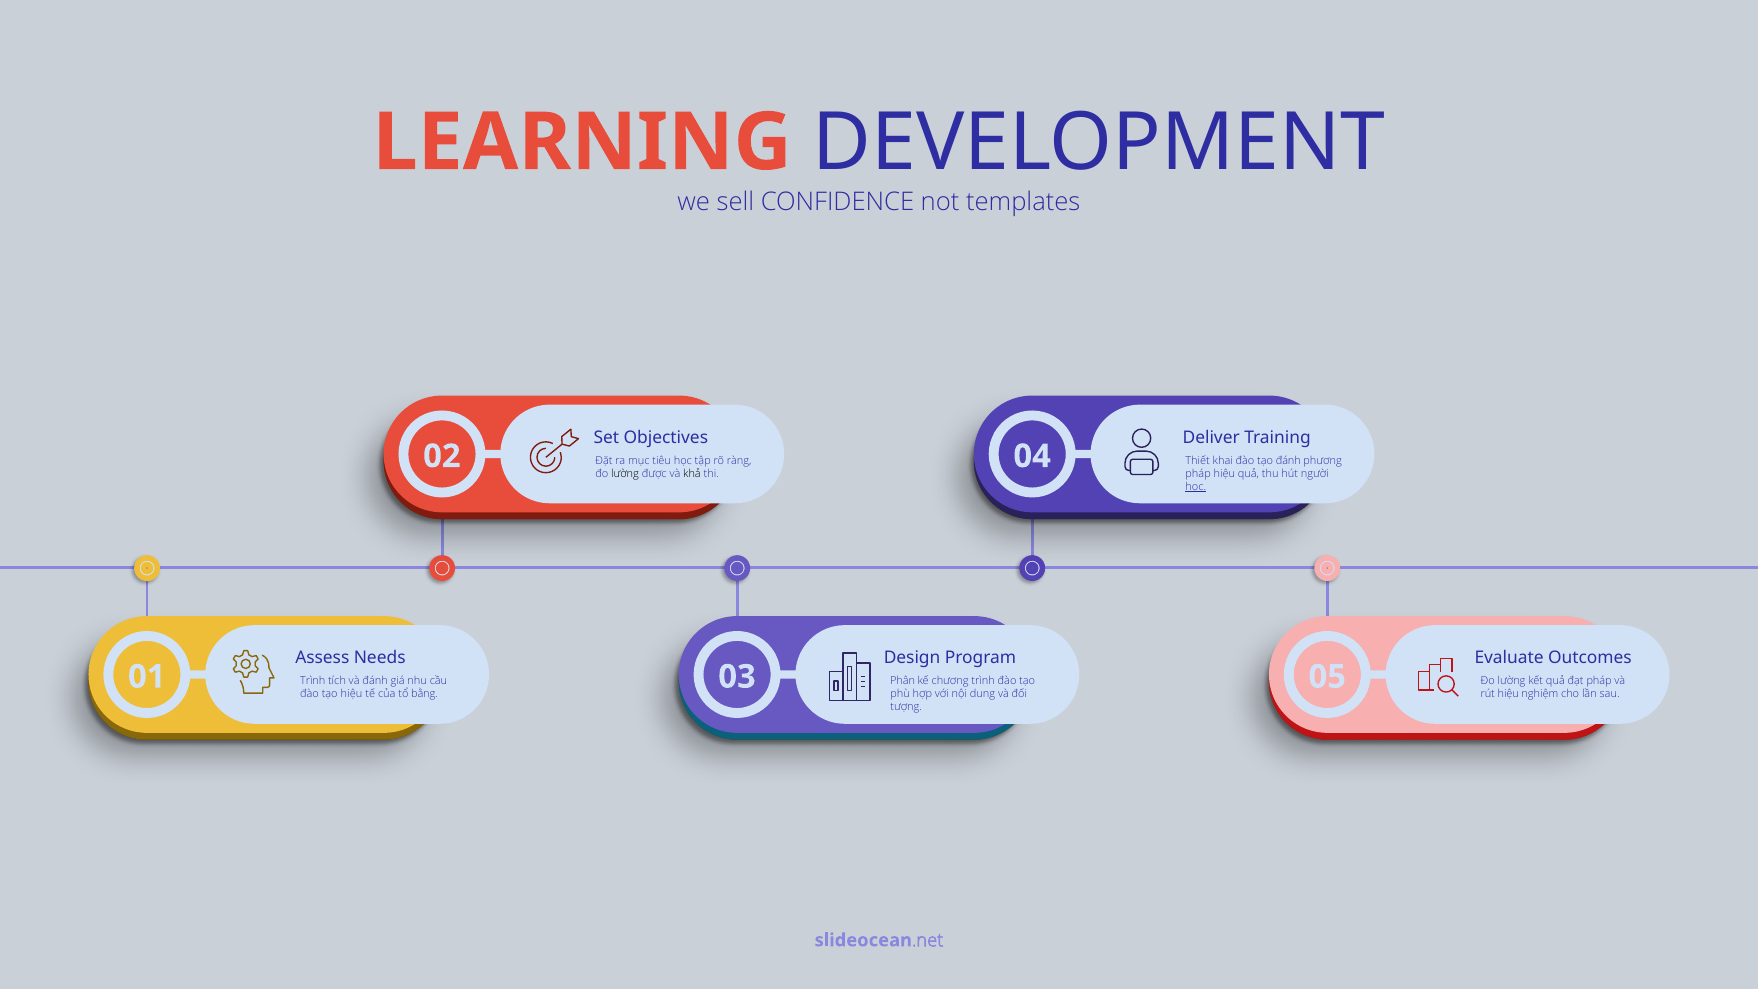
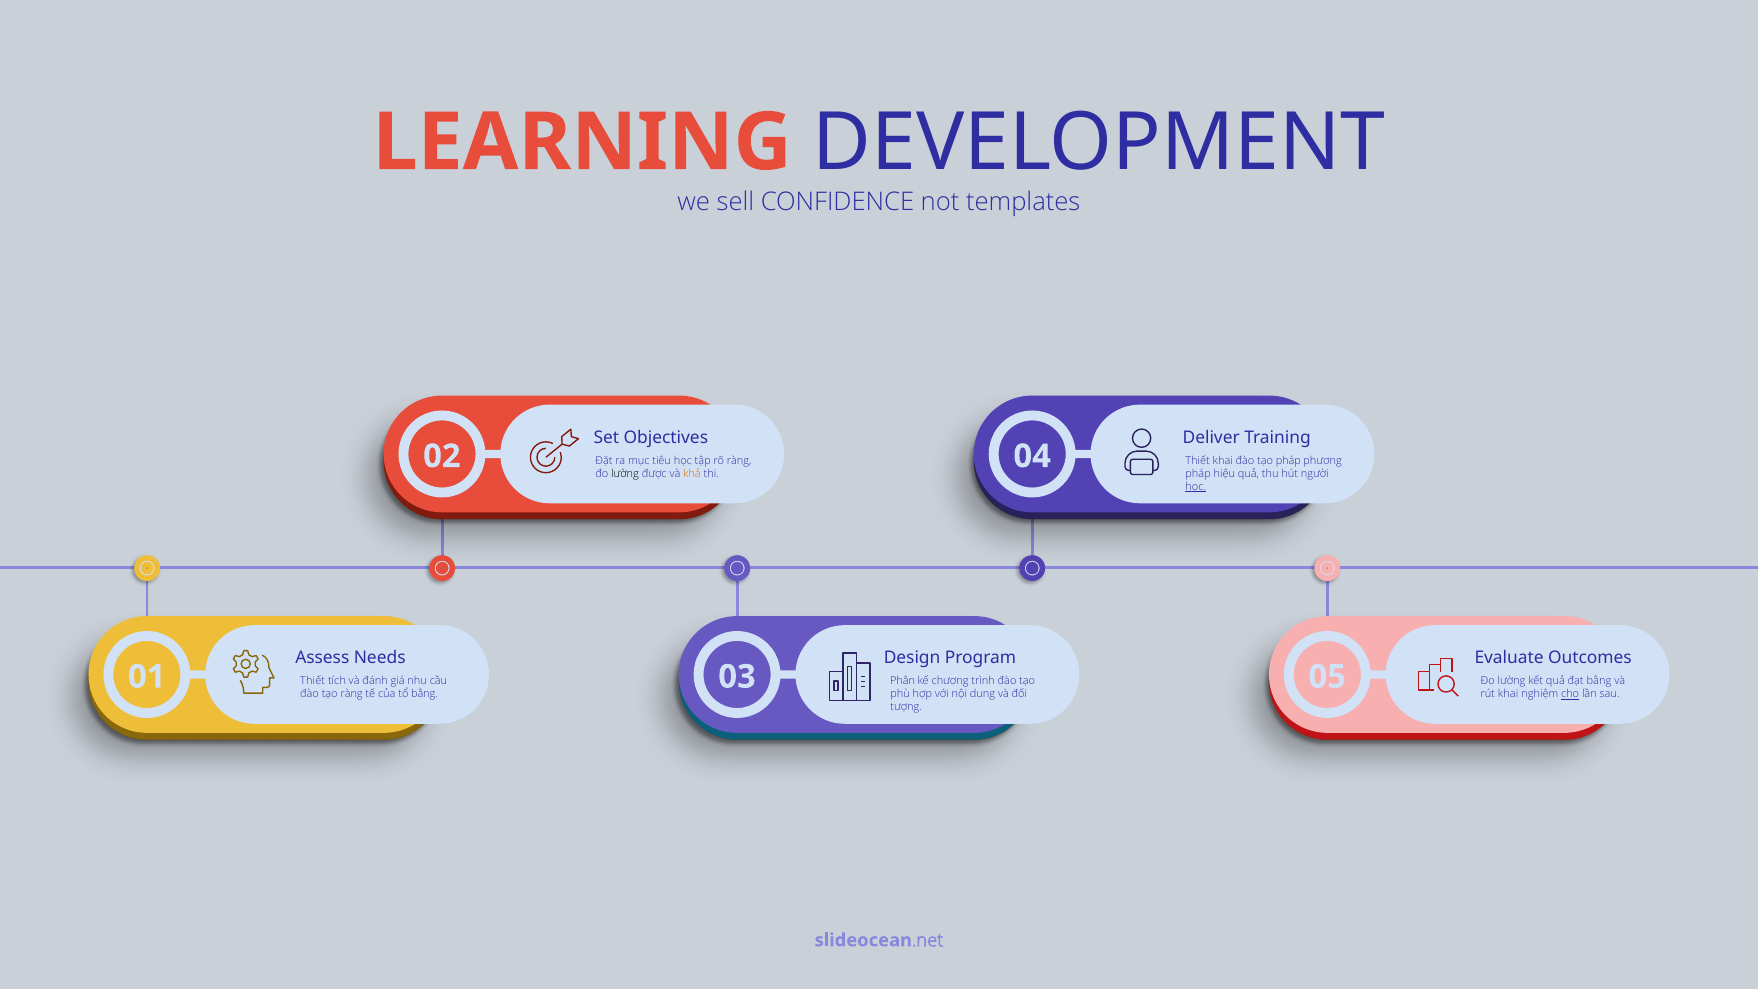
tạo đánh: đánh -> pháp
khả colour: black -> orange
Trình at (313, 681): Trình -> Thiết
đạt pháp: pháp -> bằng
tạo hiệu: hiệu -> ràng
rút hiệu: hiệu -> khai
cho underline: none -> present
